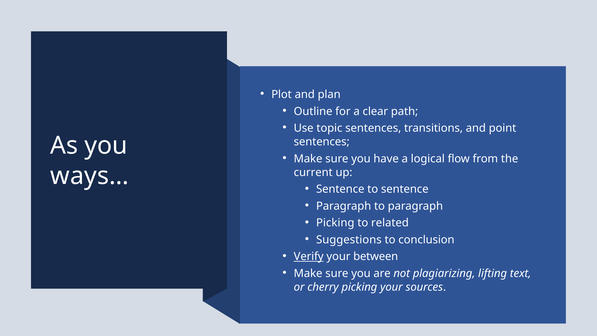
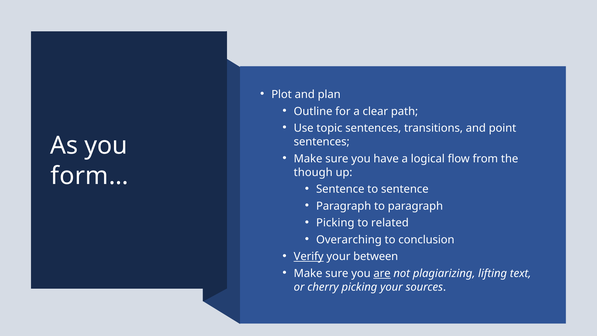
ways…: ways… -> form…
current: current -> though
Suggestions: Suggestions -> Overarching
are underline: none -> present
